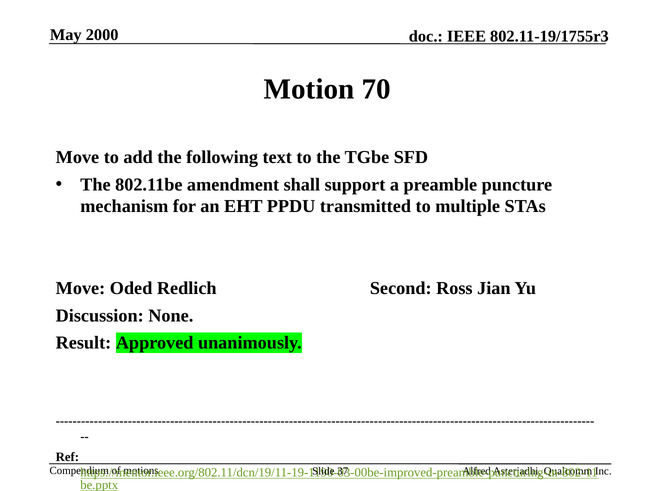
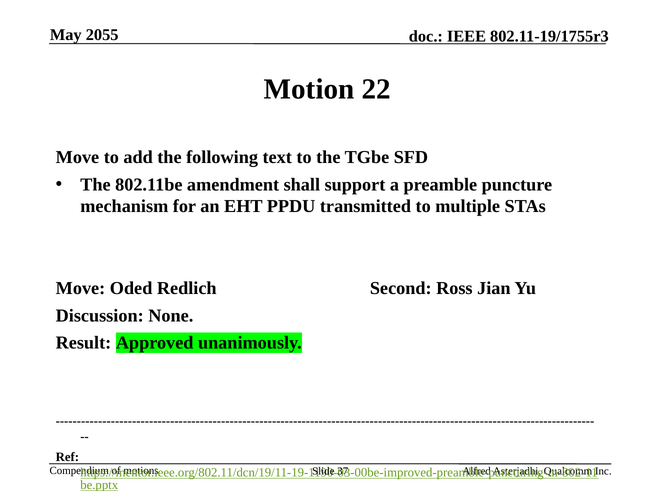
2000: 2000 -> 2055
70: 70 -> 22
